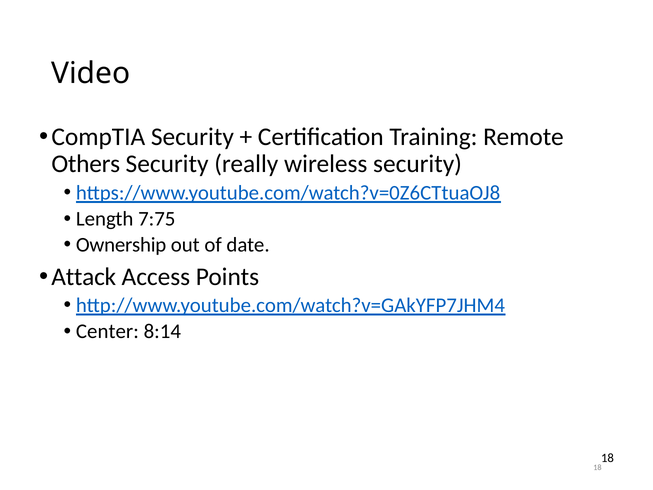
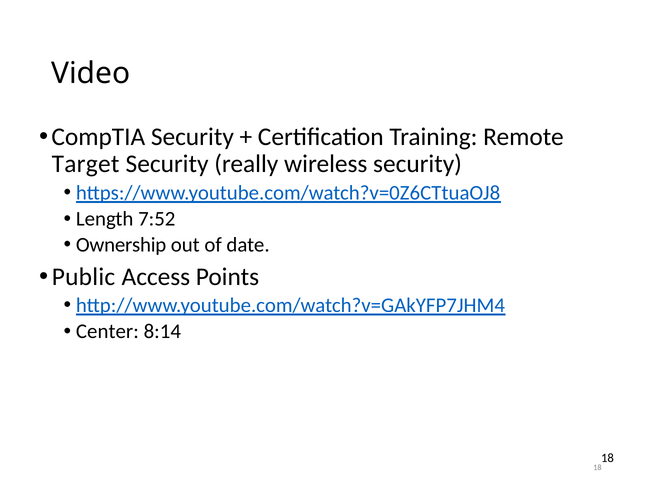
Others: Others -> Target
7:75: 7:75 -> 7:52
Attack: Attack -> Public
